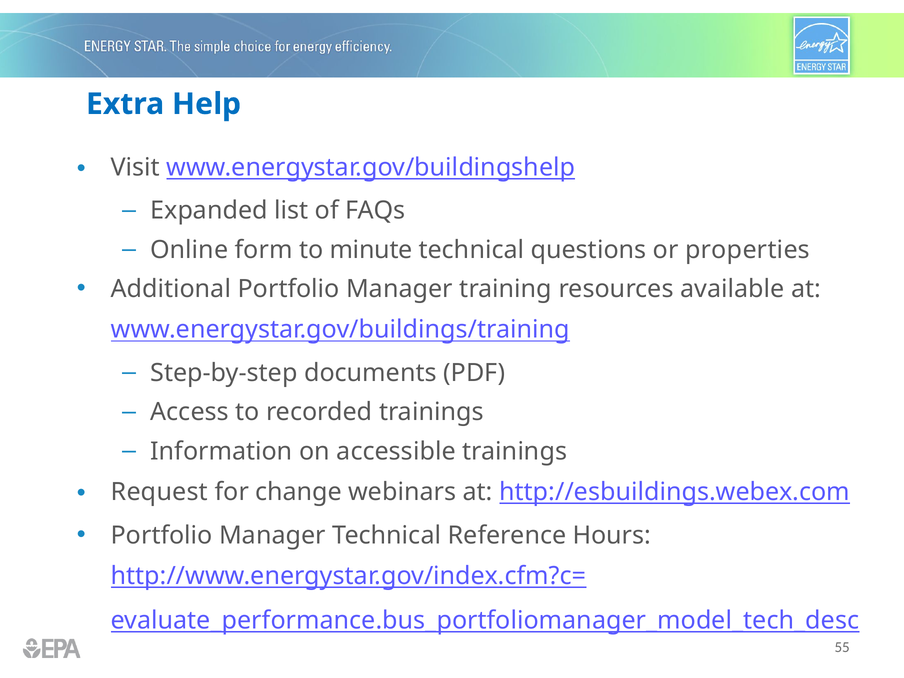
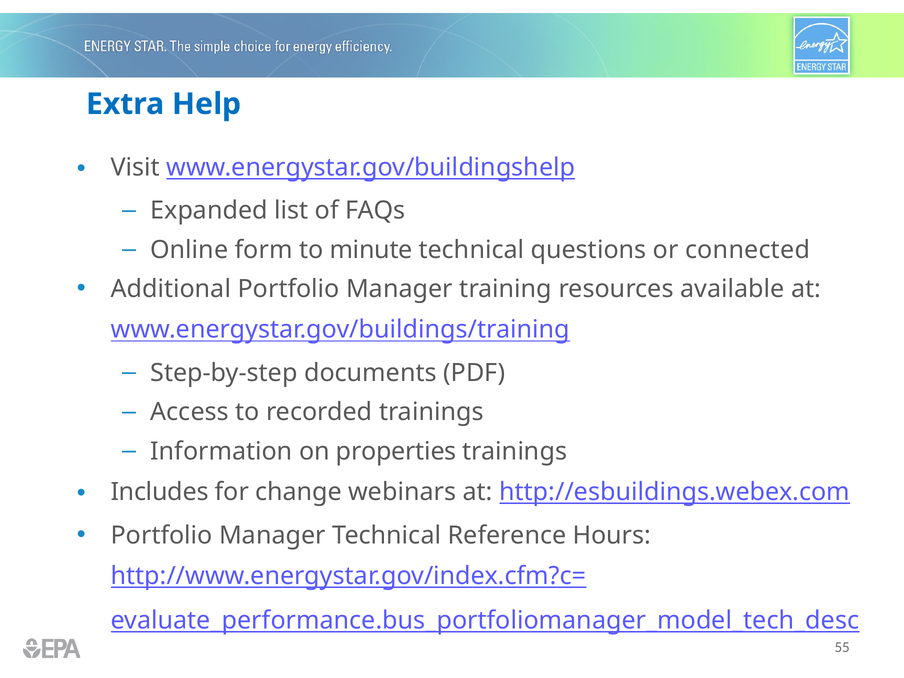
properties: properties -> connected
accessible: accessible -> properties
Request: Request -> Includes
